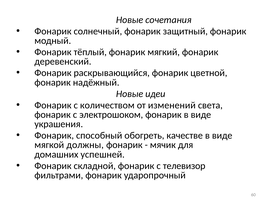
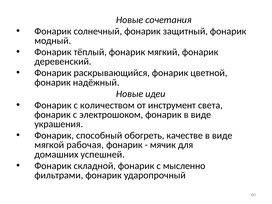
изменений: изменений -> инструмент
должны: должны -> рабочая
телевизор: телевизор -> мысленно
